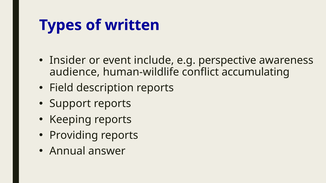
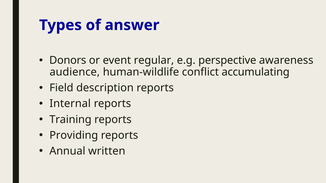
written: written -> answer
Insider: Insider -> Donors
include: include -> regular
Support: Support -> Internal
Keeping: Keeping -> Training
answer: answer -> written
